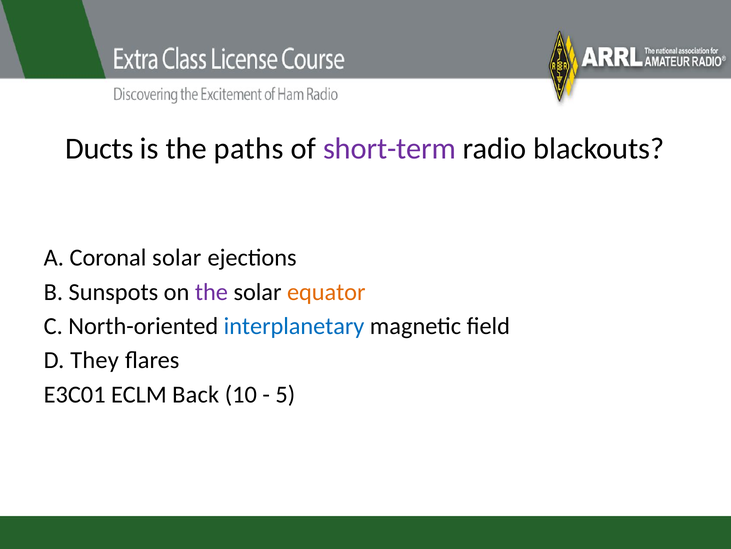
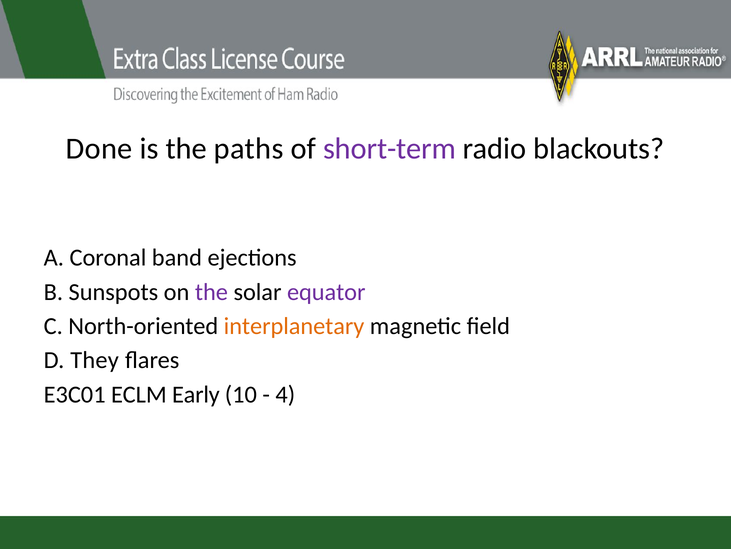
Ducts: Ducts -> Done
Coronal solar: solar -> band
equator colour: orange -> purple
interplanetary colour: blue -> orange
Back: Back -> Early
5: 5 -> 4
